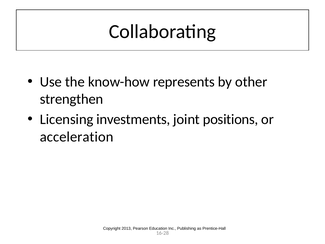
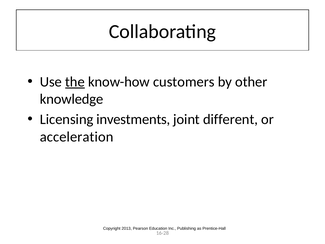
the underline: none -> present
represents: represents -> customers
strengthen: strengthen -> knowledge
positions: positions -> different
